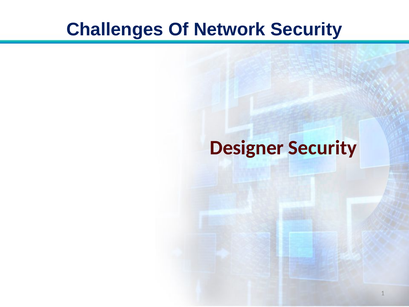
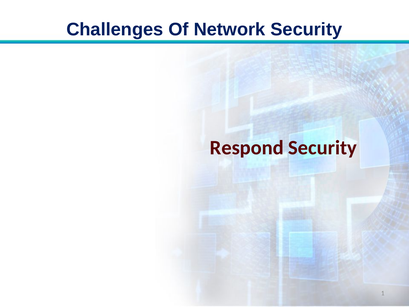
Designer: Designer -> Respond
